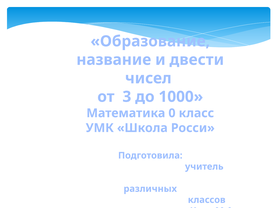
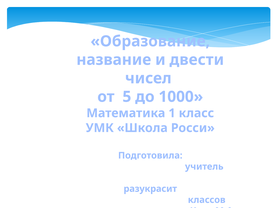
3: 3 -> 5
0: 0 -> 1
различных: различных -> разукрасит
